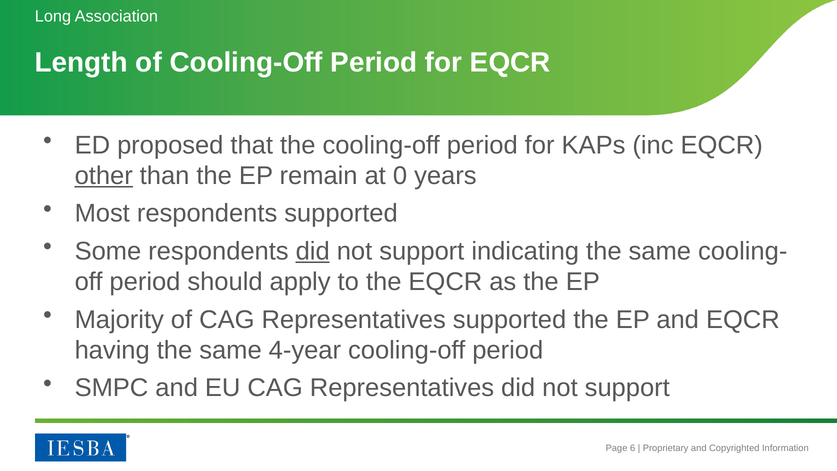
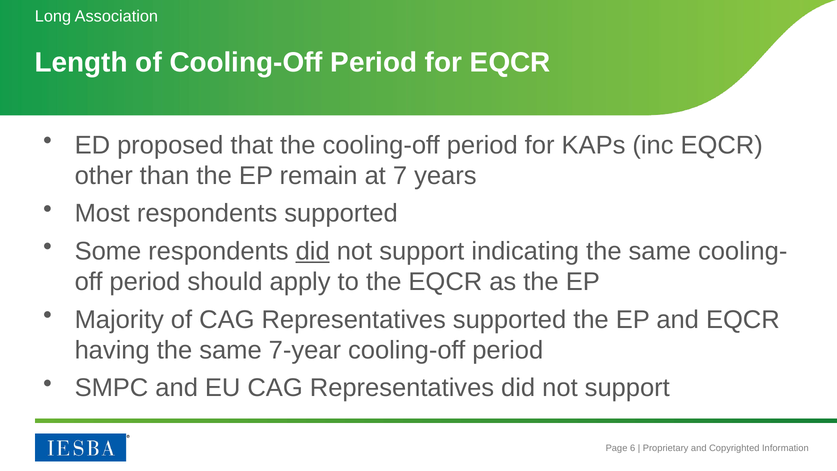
other underline: present -> none
0: 0 -> 7
4-year: 4-year -> 7-year
